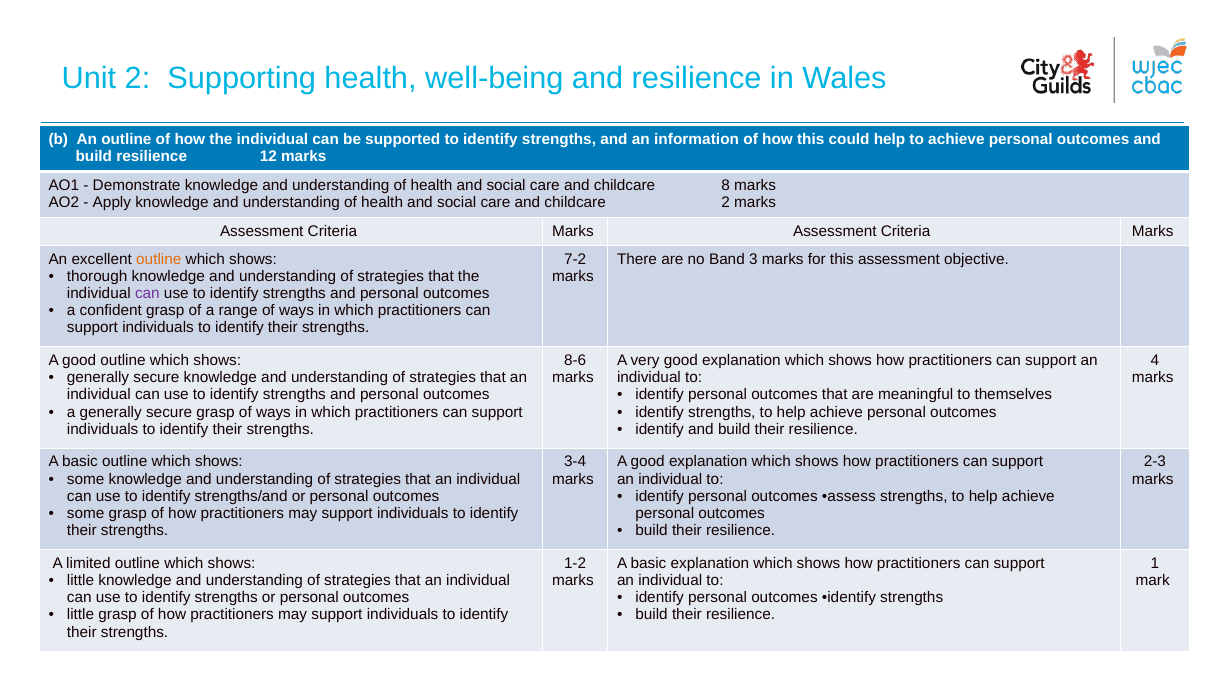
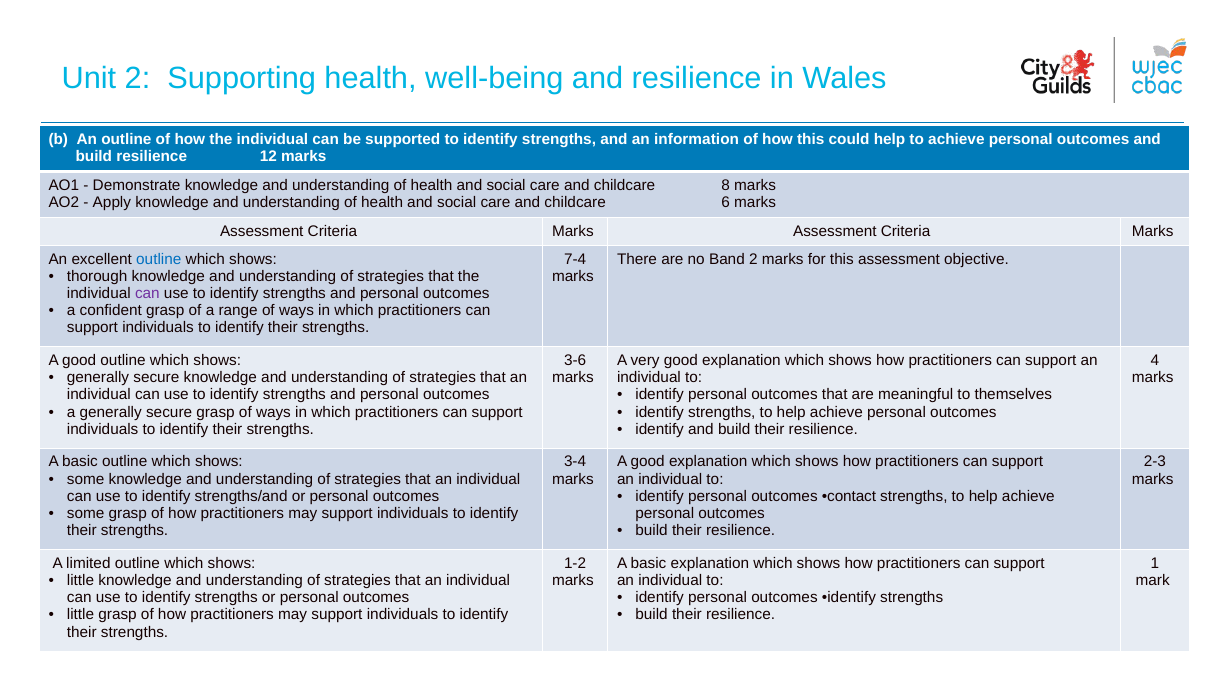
childcare 2: 2 -> 6
outline at (159, 259) colour: orange -> blue
7-2: 7-2 -> 7-4
Band 3: 3 -> 2
8-6: 8-6 -> 3-6
assess: assess -> contact
